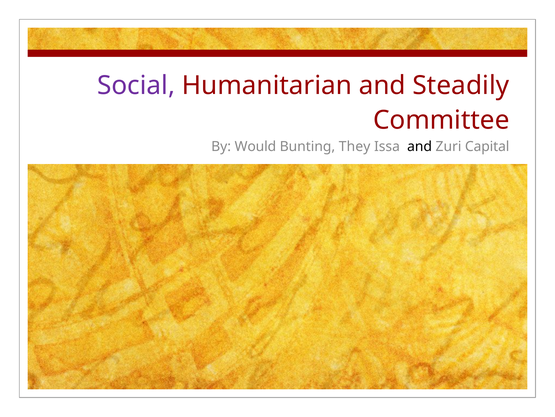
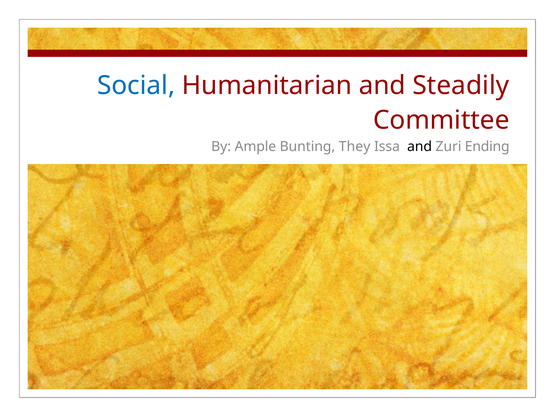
Social colour: purple -> blue
Would: Would -> Ample
Capital: Capital -> Ending
